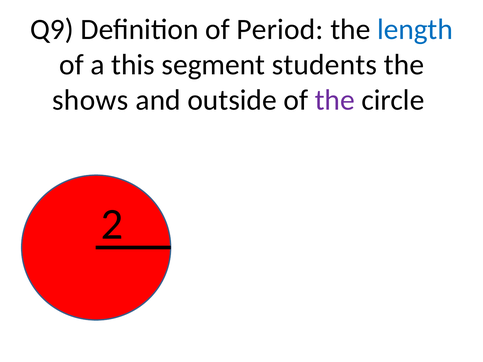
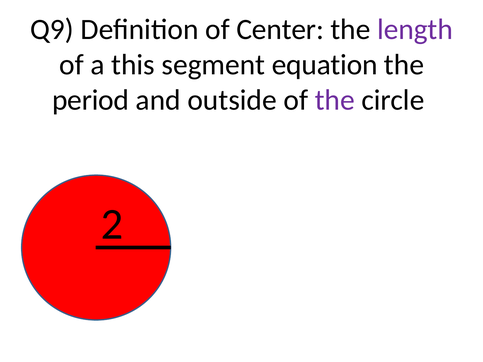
Period: Period -> Center
length colour: blue -> purple
students: students -> equation
shows: shows -> period
